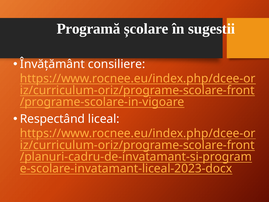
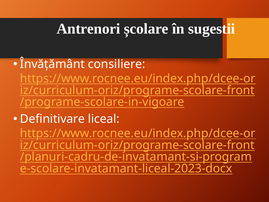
Programă: Programă -> Antrenori
Respectând: Respectând -> Definitivare
